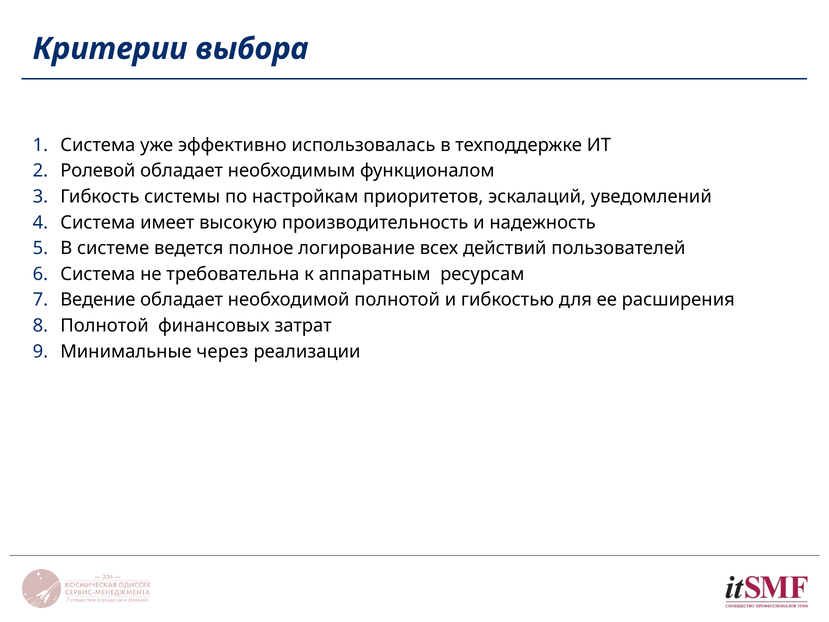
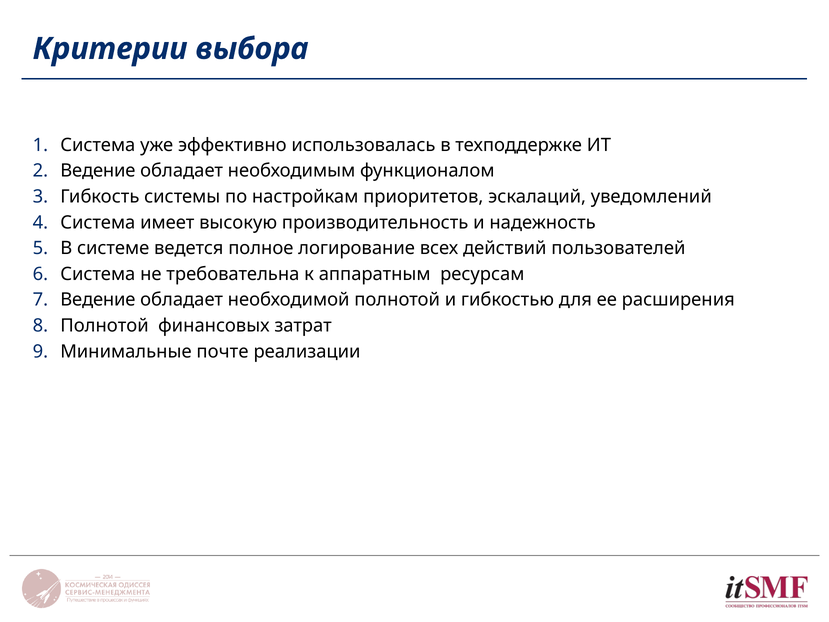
Ролевой at (98, 171): Ролевой -> Ведение
через: через -> почте
